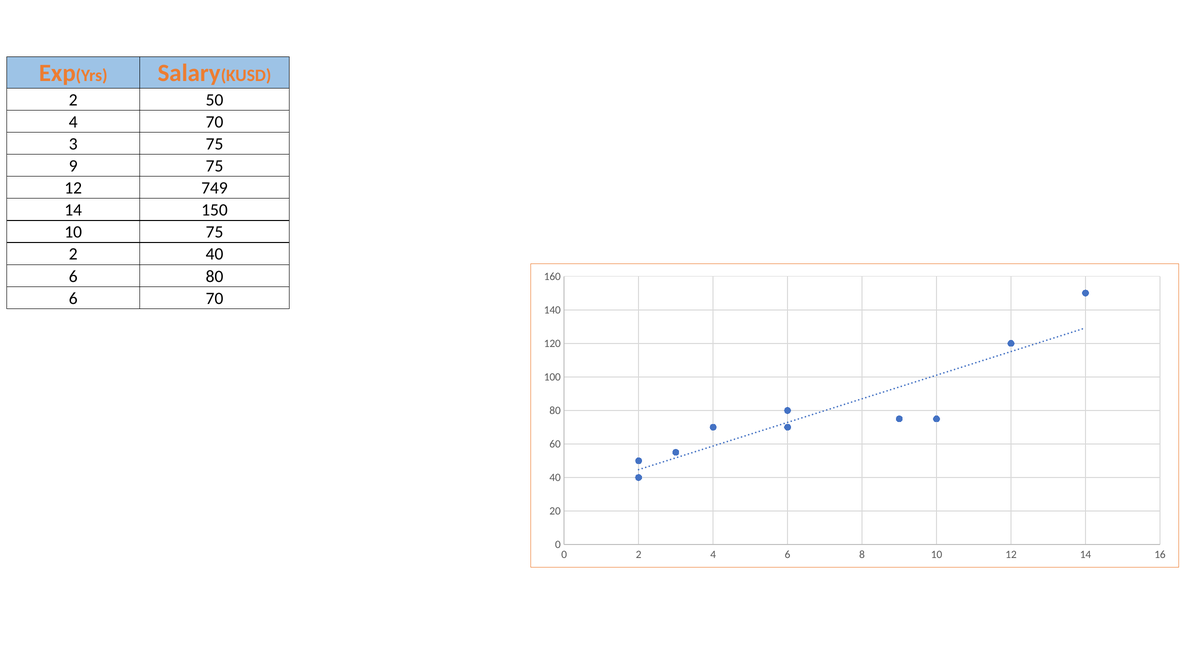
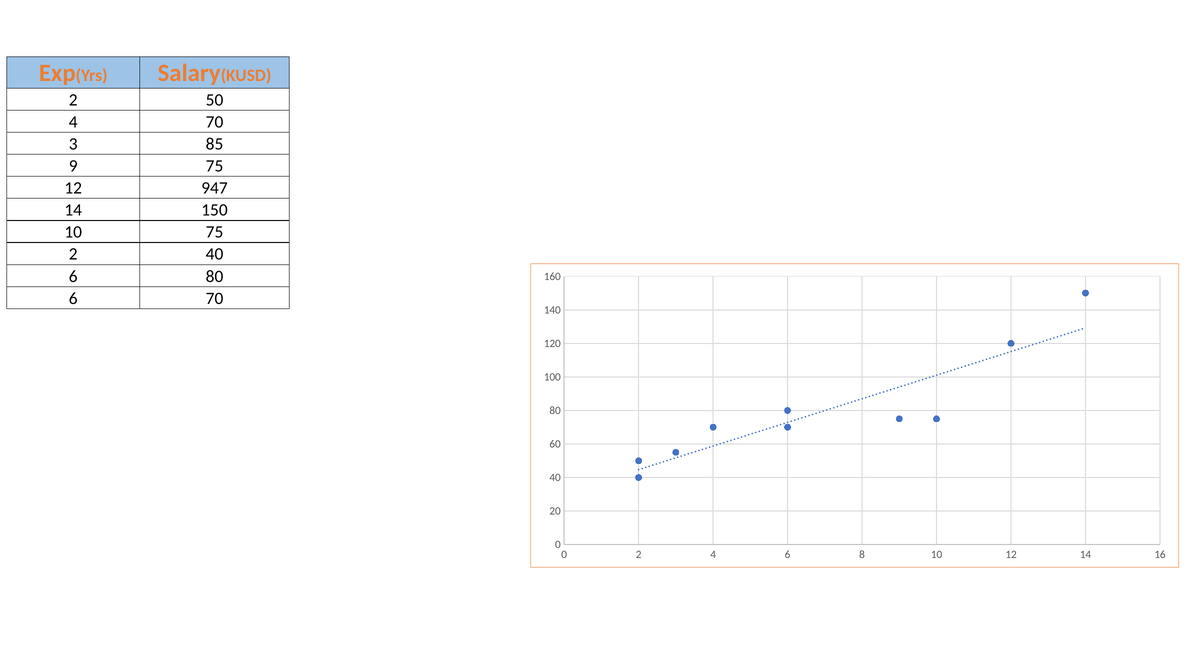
3 75: 75 -> 85
749: 749 -> 947
